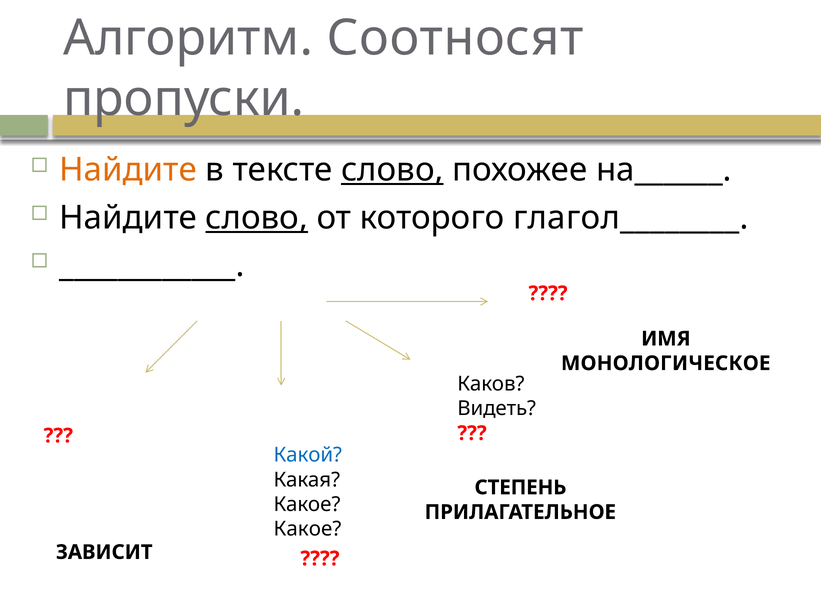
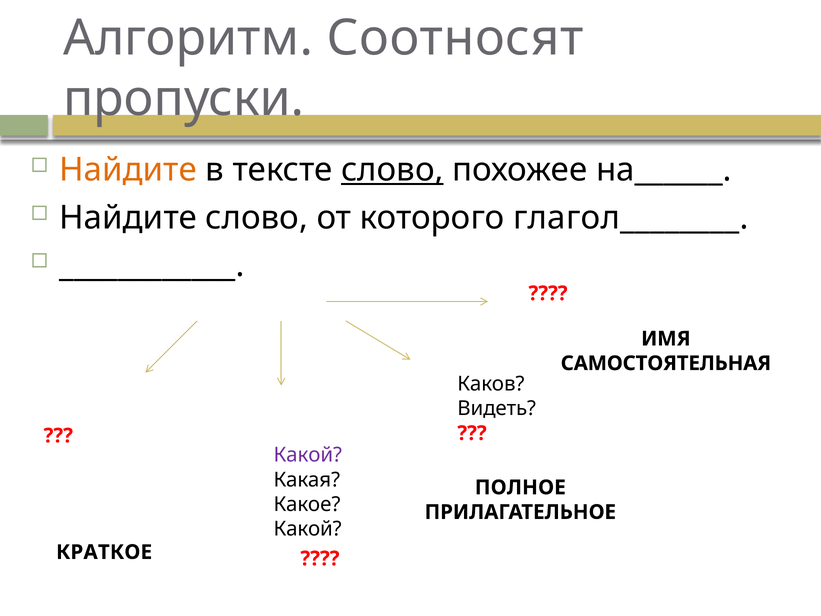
слово at (257, 218) underline: present -> none
МОНОЛОГИЧЕСКОЕ: МОНОЛОГИЧЕСКОЕ -> САМОСТОЯТЕЛЬНАЯ
Какой at (308, 455) colour: blue -> purple
СТЕПЕНЬ: СТЕПЕНЬ -> ПОЛНОЕ
Какое at (307, 529): Какое -> Какой
ЗАВИСИТ: ЗАВИСИТ -> КРАТКОЕ
